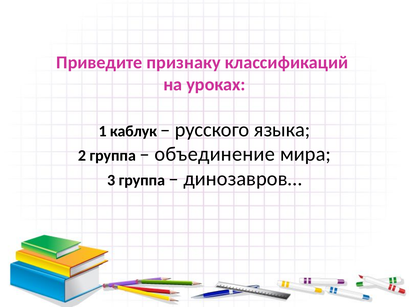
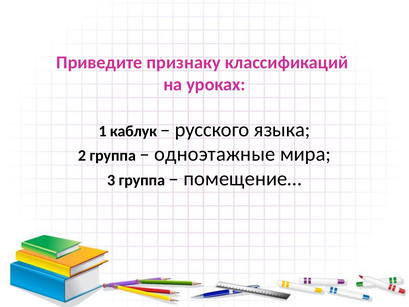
объединение: объединение -> одноэтажные
динозавров…: динозавров… -> помещение…
